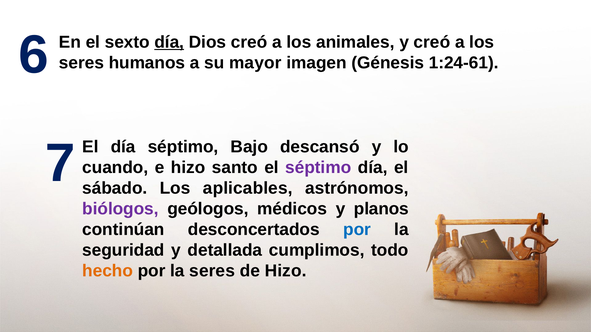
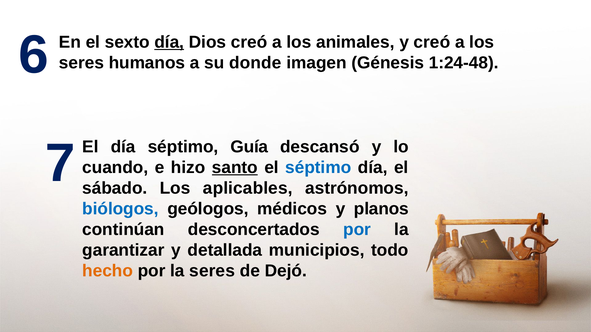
mayor: mayor -> donde
1:24-61: 1:24-61 -> 1:24-48
Bajo: Bajo -> Guía
santo underline: none -> present
séptimo at (318, 168) colour: purple -> blue
biólogos colour: purple -> blue
seguridad: seguridad -> garantizar
cumplimos: cumplimos -> municipios
de Hizo: Hizo -> Dejó
